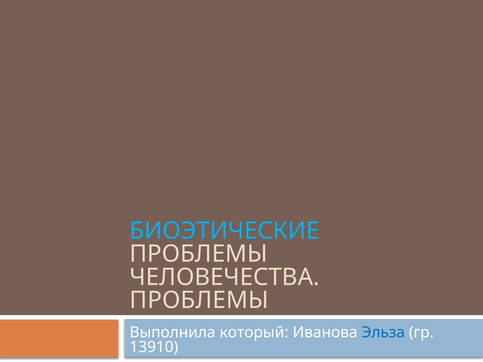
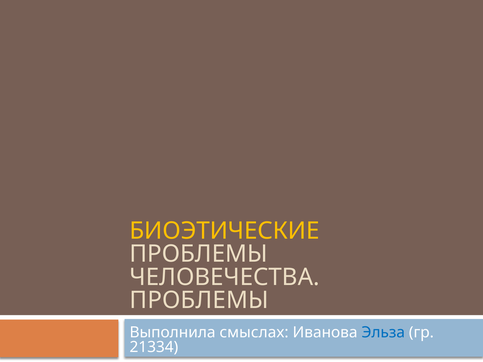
БИОЭТИЧЕСКИЕ colour: light blue -> yellow
который: который -> смыслах
13910: 13910 -> 21334
